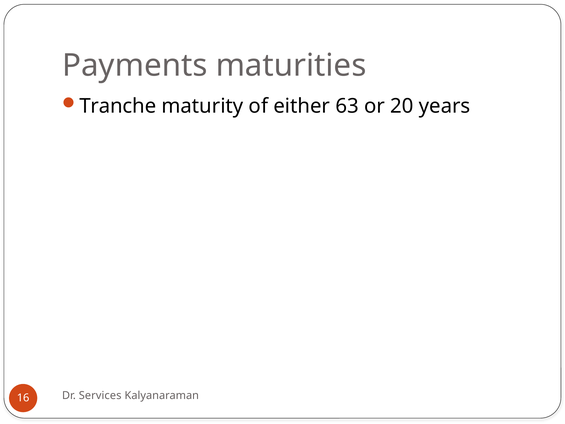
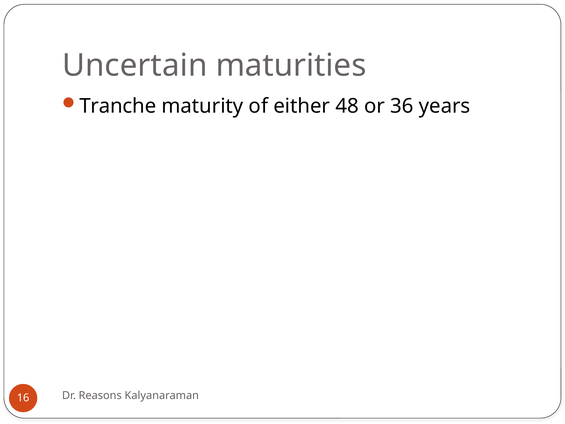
Payments: Payments -> Uncertain
63: 63 -> 48
20: 20 -> 36
Services: Services -> Reasons
